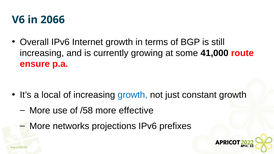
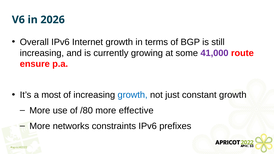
2066: 2066 -> 2026
41,000 colour: black -> purple
local: local -> most
/58: /58 -> /80
projections: projections -> constraints
